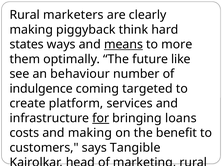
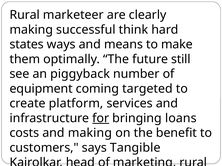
marketers: marketers -> marketeer
piggyback: piggyback -> successful
means underline: present -> none
more: more -> make
like: like -> still
behaviour: behaviour -> piggyback
indulgence: indulgence -> equipment
